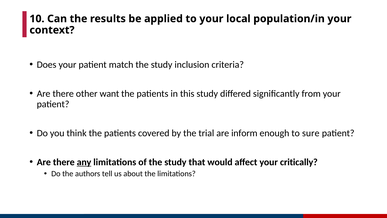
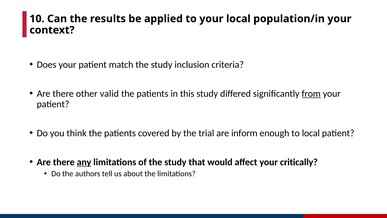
want: want -> valid
from underline: none -> present
to sure: sure -> local
